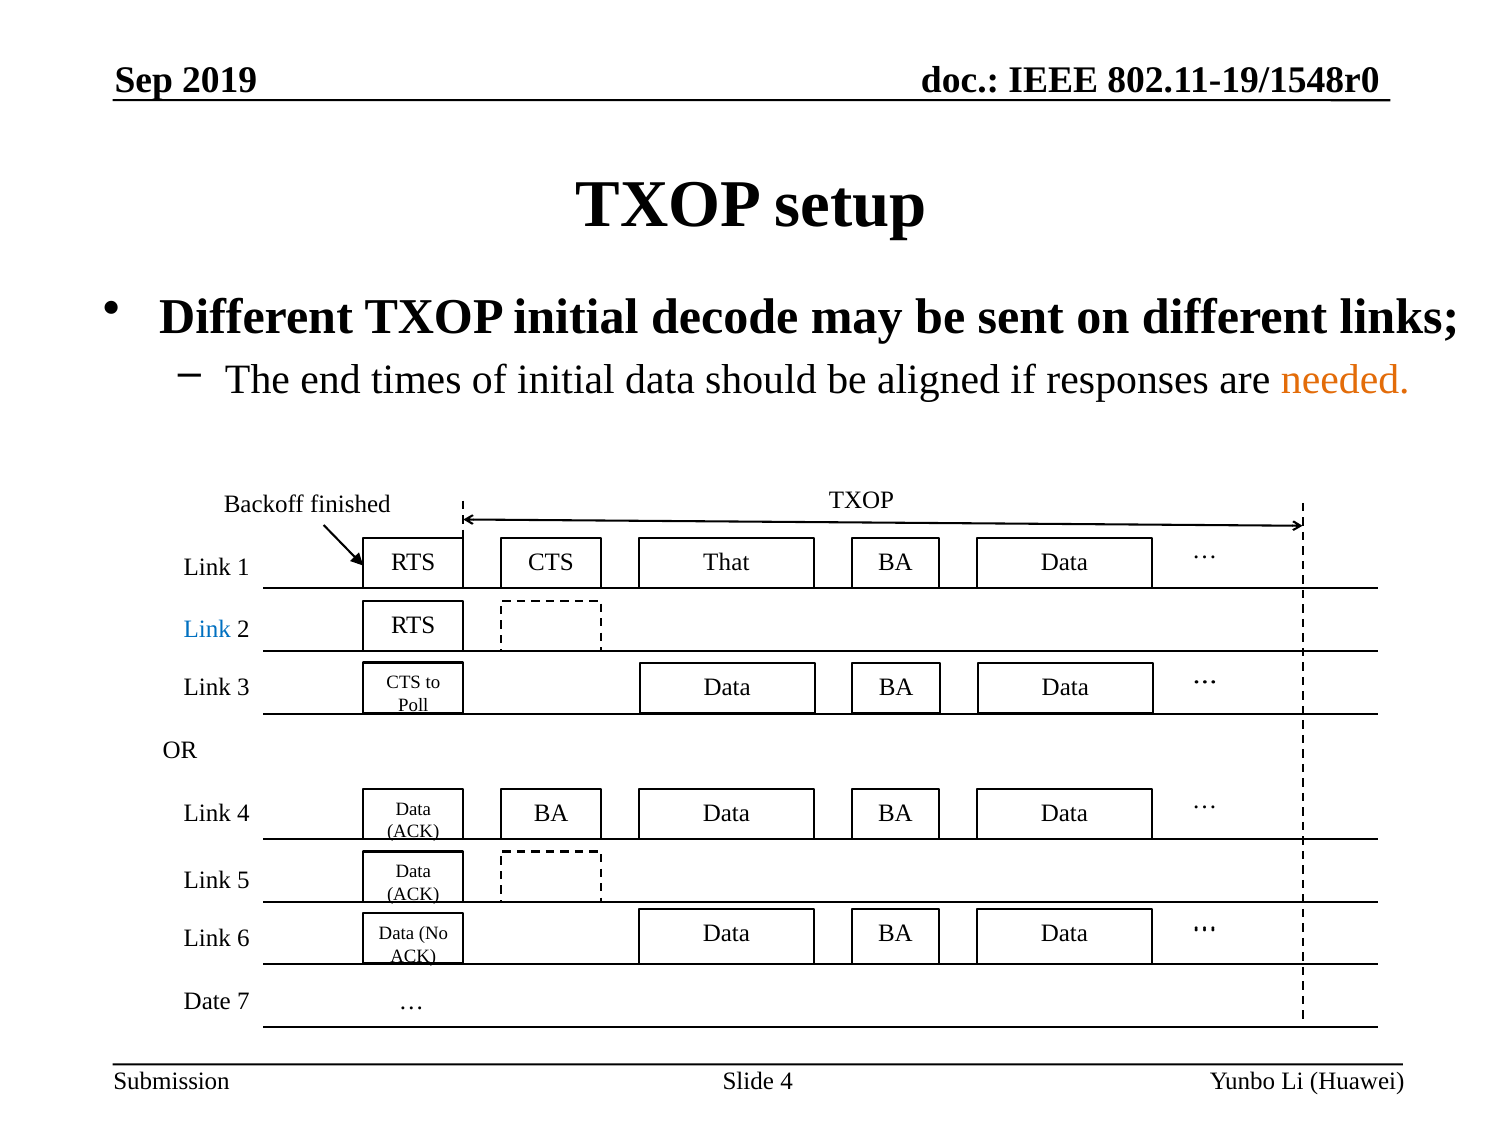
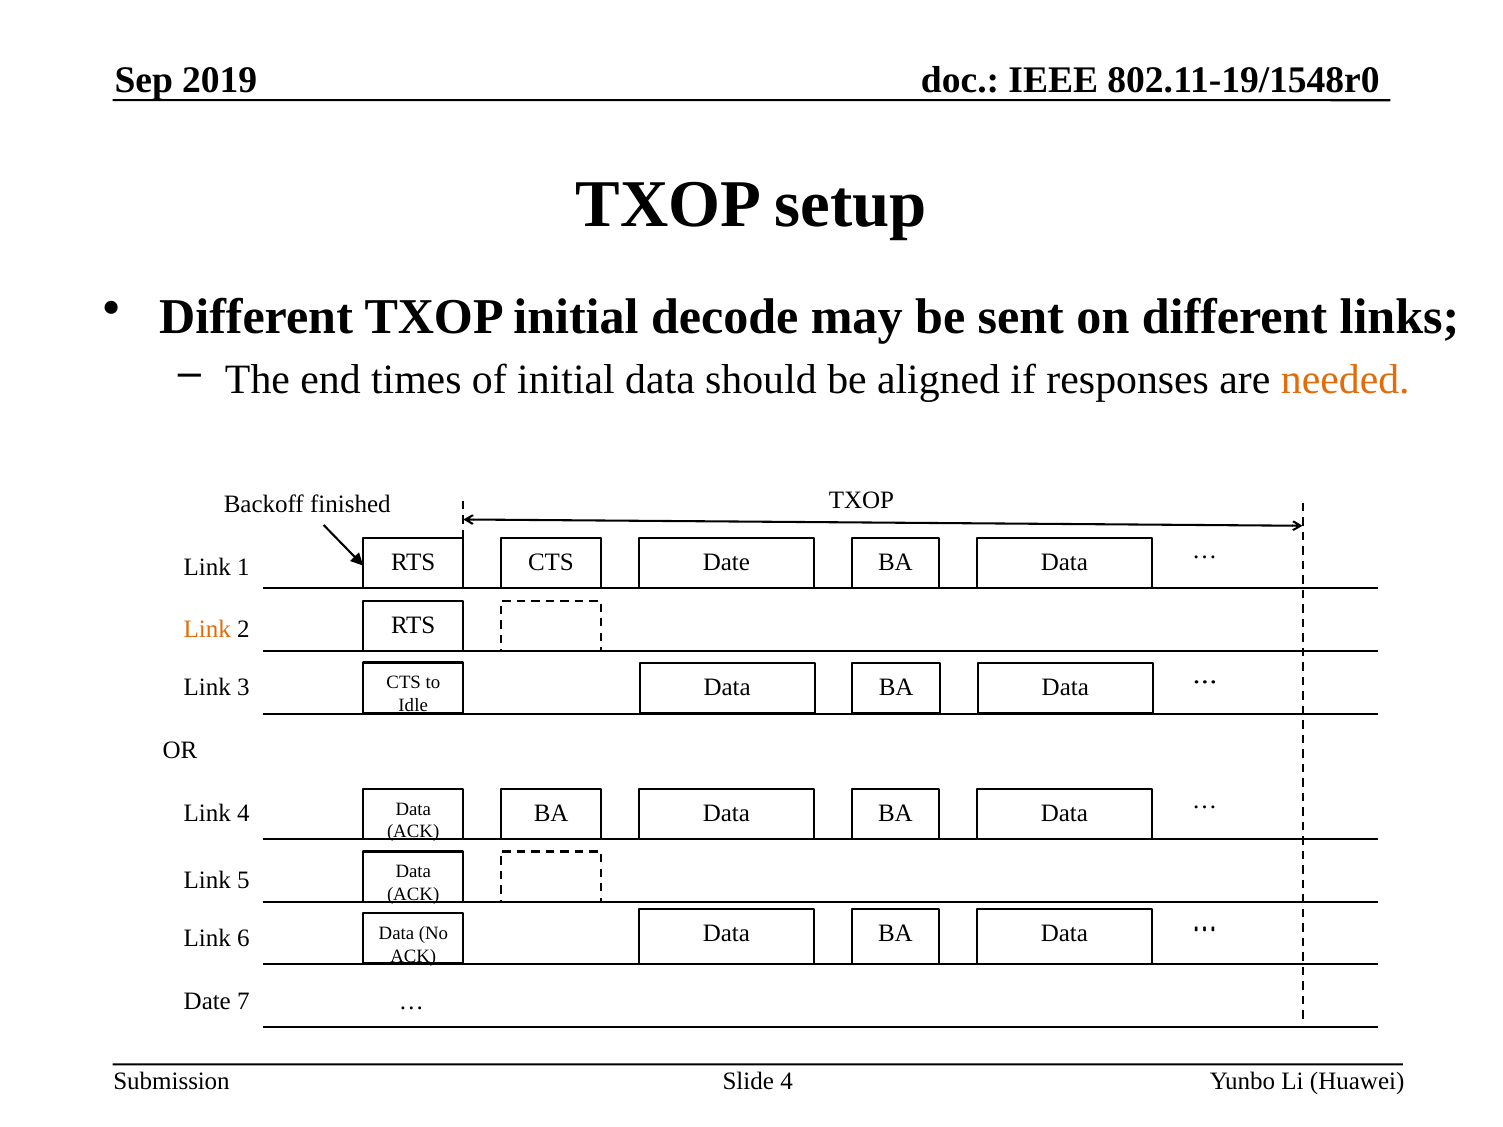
CTS That: That -> Date
Link at (207, 630) colour: blue -> orange
Poll: Poll -> Idle
